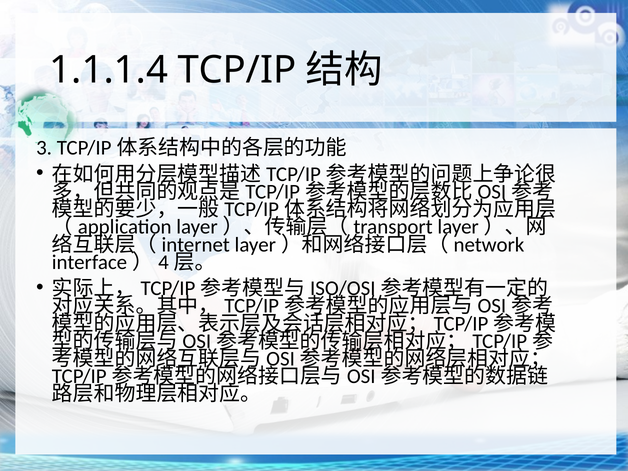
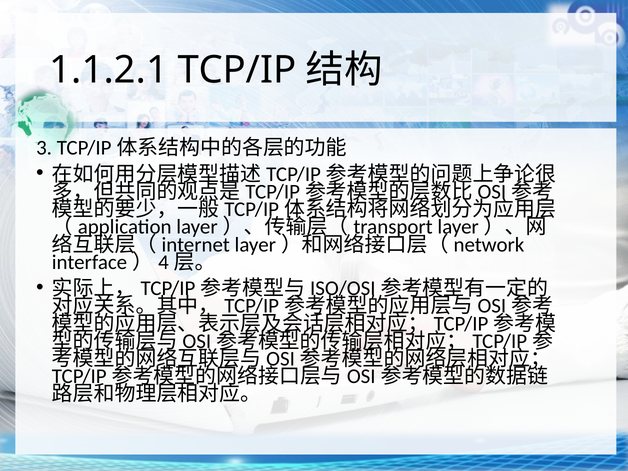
1.1.1.4: 1.1.1.4 -> 1.1.2.1
